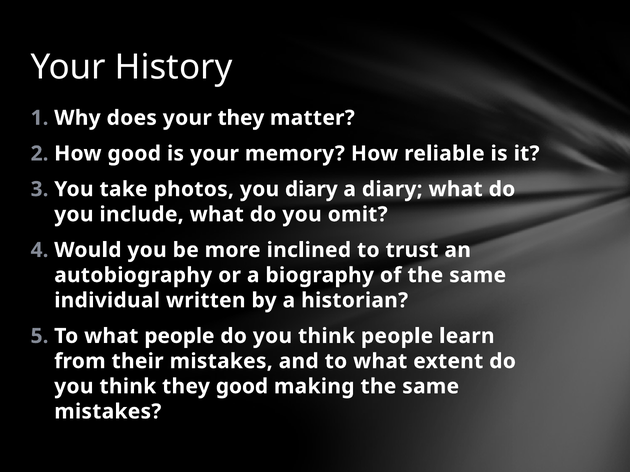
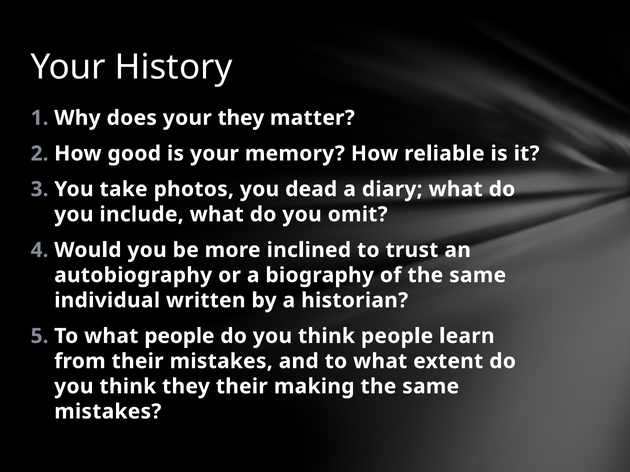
you diary: diary -> dead
they good: good -> their
